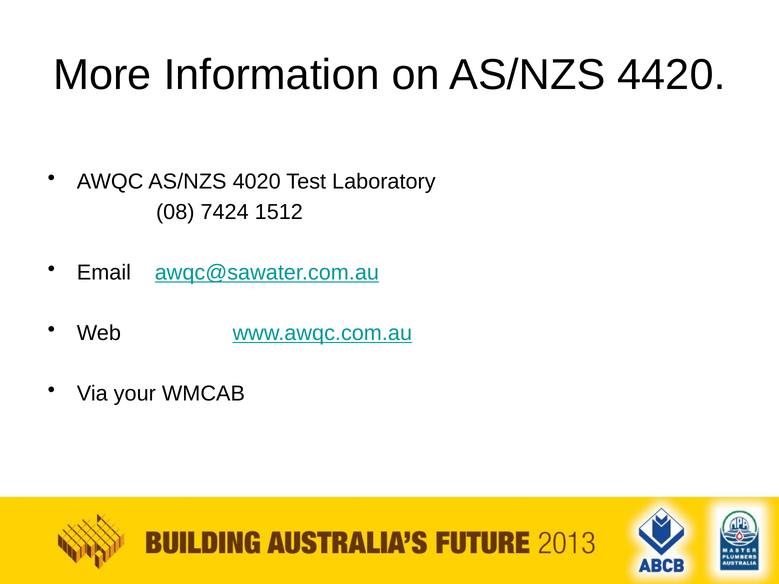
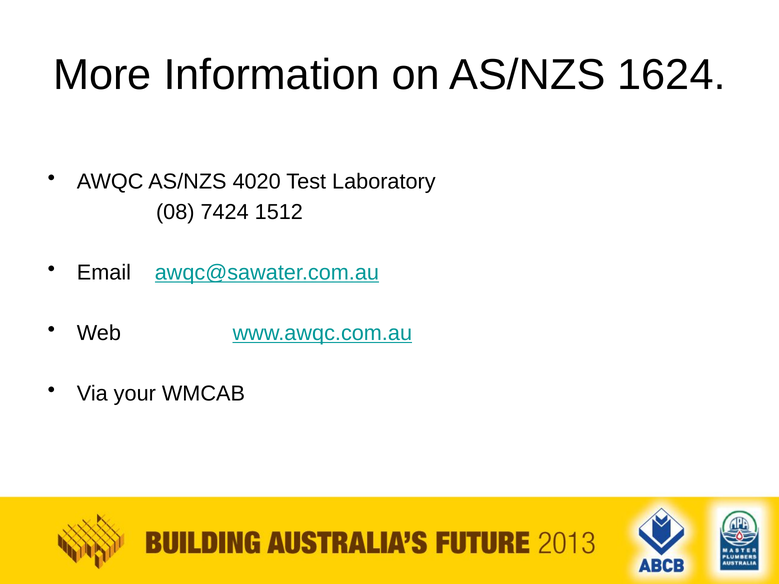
4420: 4420 -> 1624
